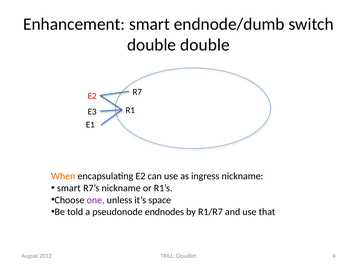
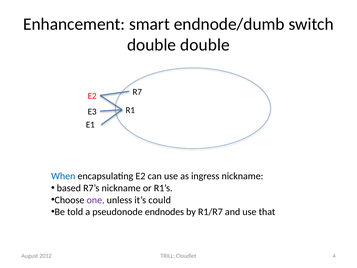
When colour: orange -> blue
smart at (69, 188): smart -> based
space: space -> could
